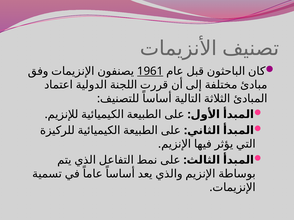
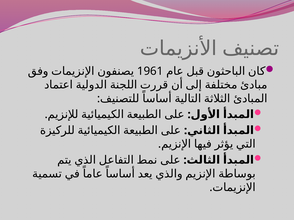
1961 underline: present -> none
